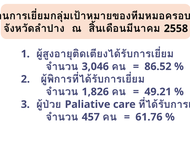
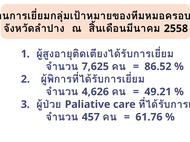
3,046: 3,046 -> 7,625
1,826: 1,826 -> 4,626
